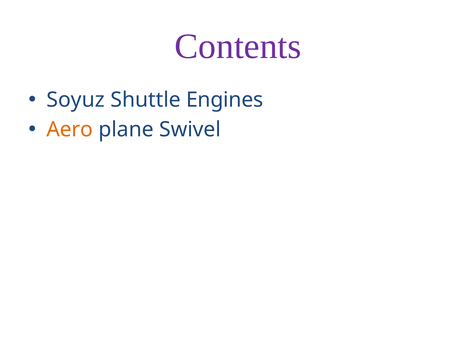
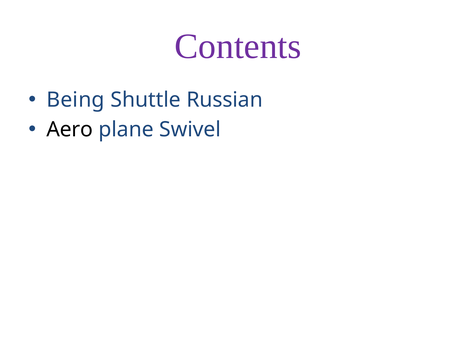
Soyuz: Soyuz -> Being
Engines: Engines -> Russian
Aero colour: orange -> black
